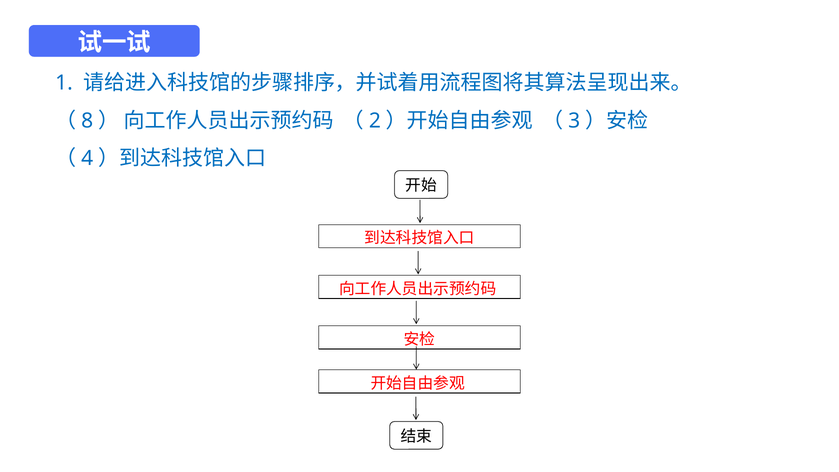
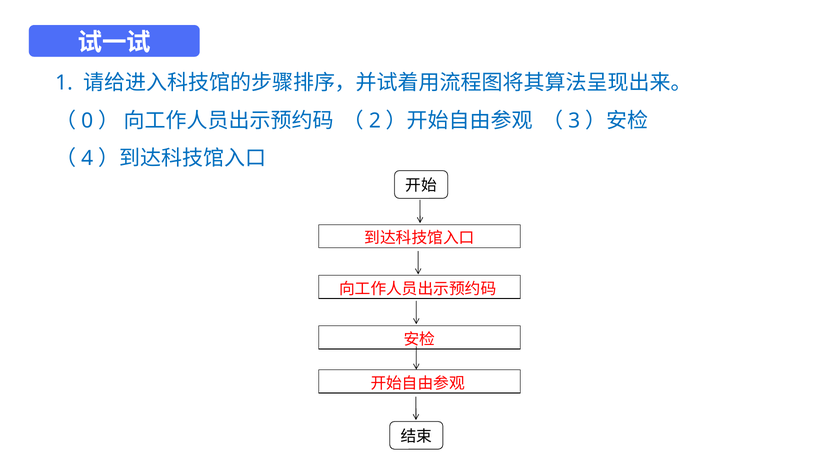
8: 8 -> 0
